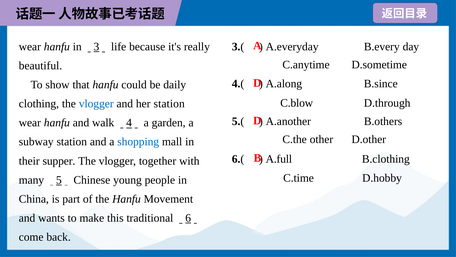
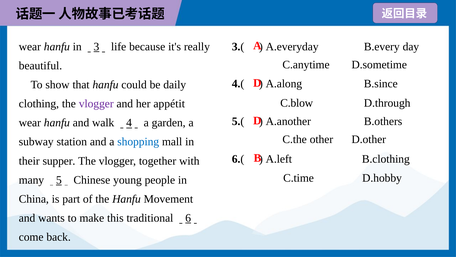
vlogger at (96, 104) colour: blue -> purple
her station: station -> appétit
A.full: A.full -> A.left
